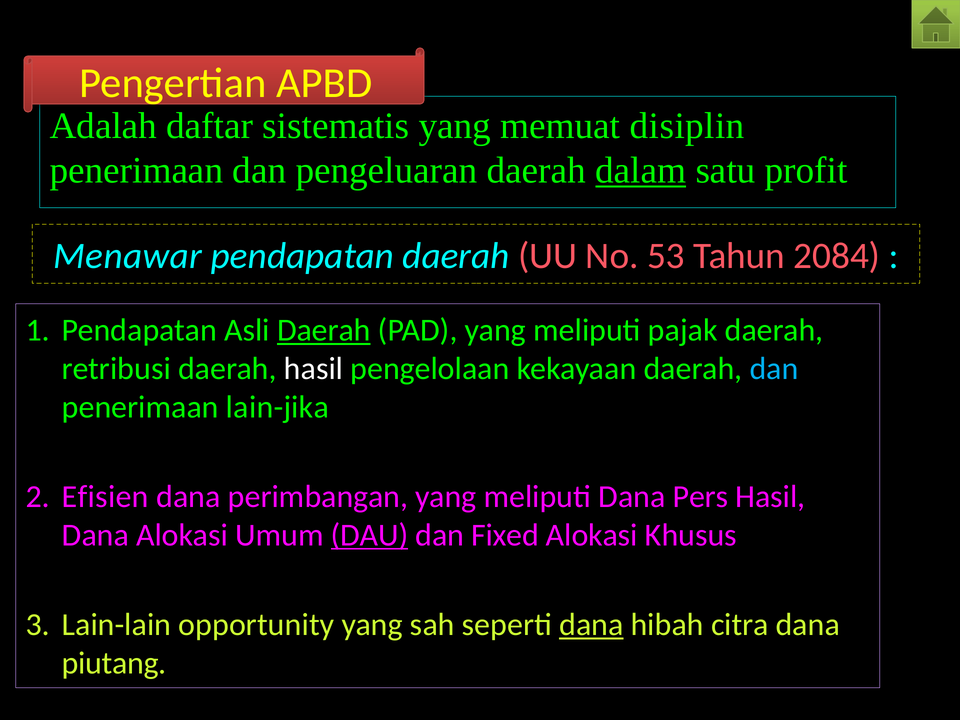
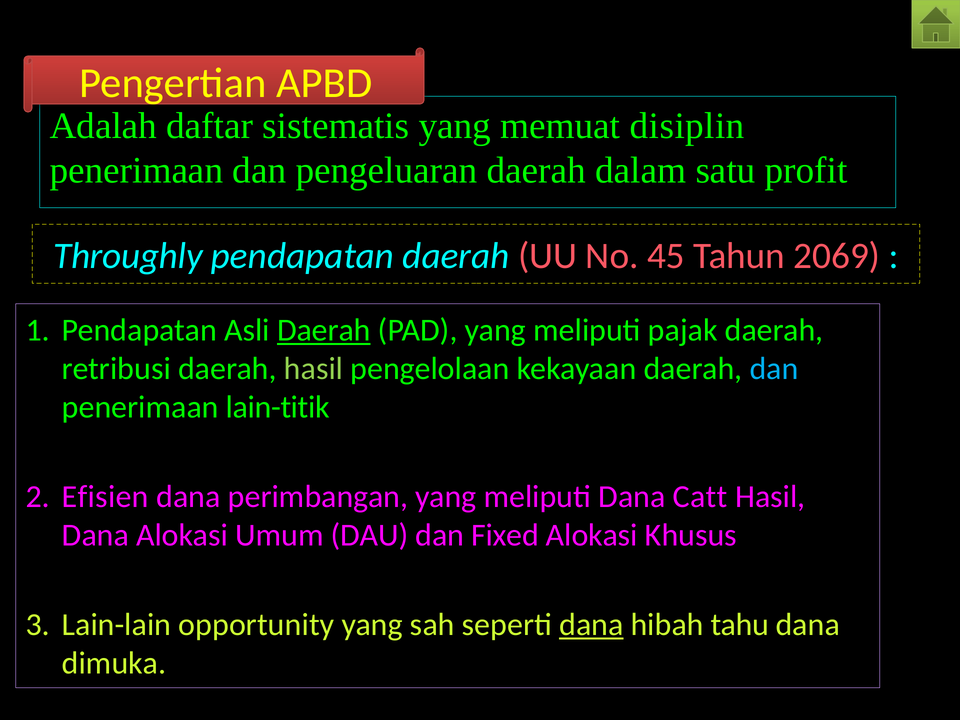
dalam underline: present -> none
Menawar: Menawar -> Throughly
53: 53 -> 45
2084: 2084 -> 2069
hasil at (314, 369) colour: white -> light green
lain-jika: lain-jika -> lain-titik
Pers: Pers -> Catt
DAU underline: present -> none
citra: citra -> tahu
piutang: piutang -> dimuka
